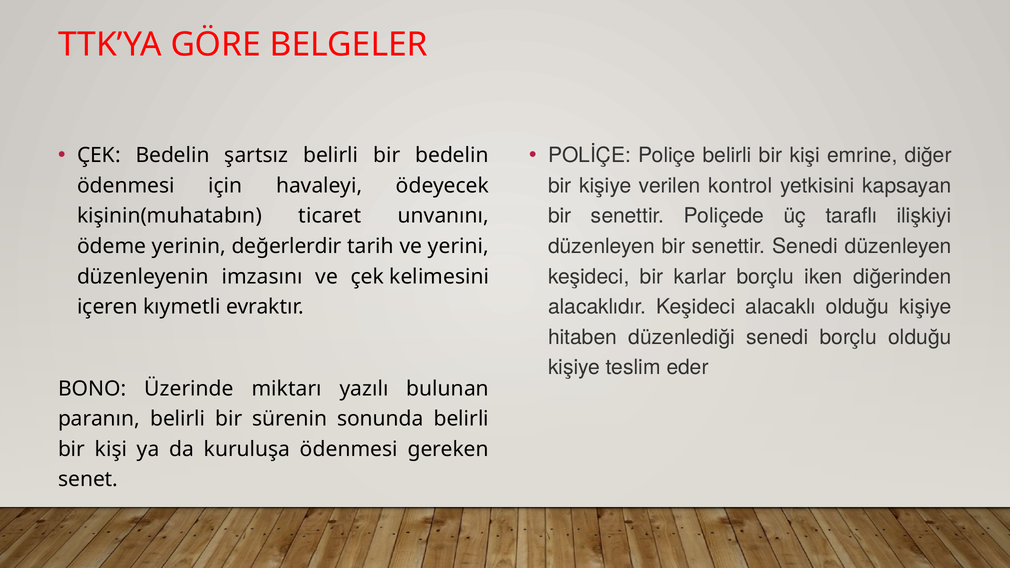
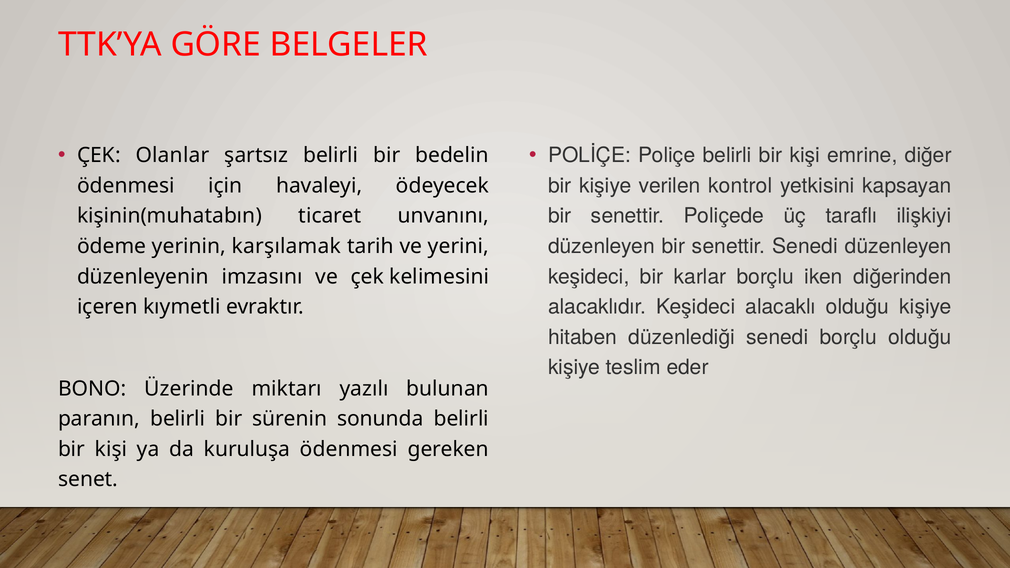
ÇEK Bedelin: Bedelin -> Olanlar
değerlerdir: değerlerdir -> karşılamak
